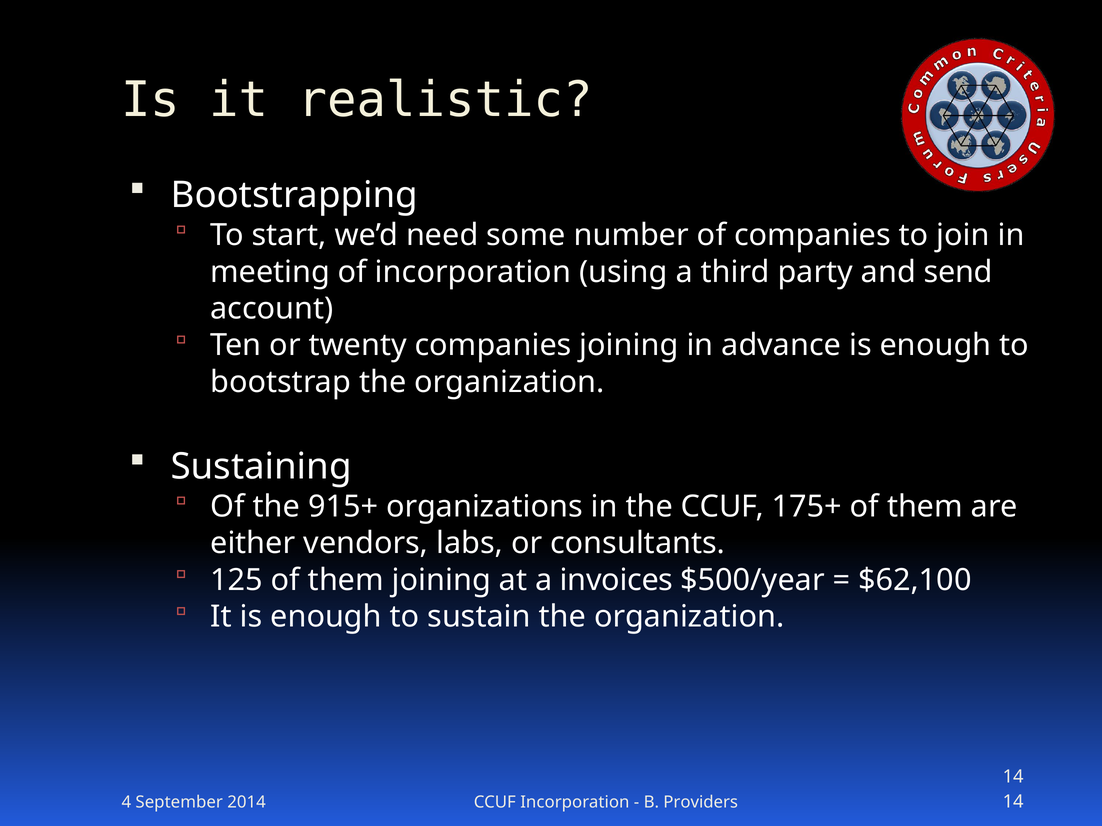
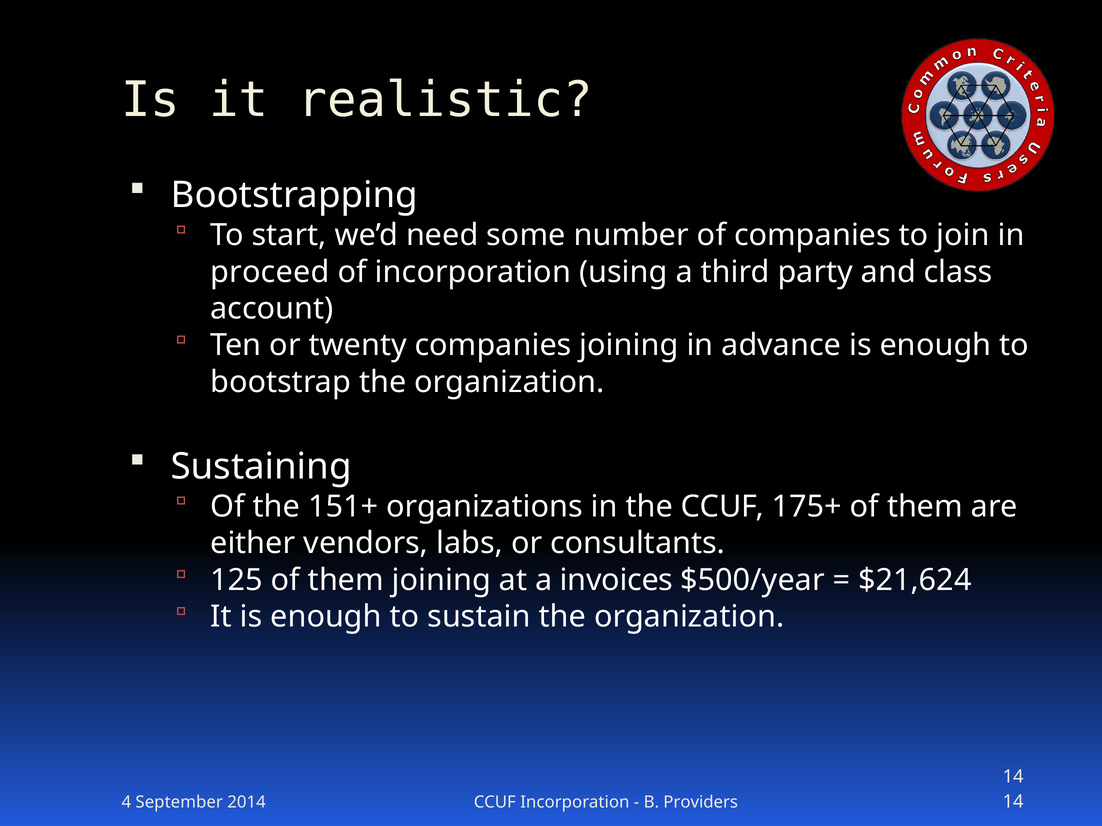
meeting: meeting -> proceed
send: send -> class
915+: 915+ -> 151+
$62,100: $62,100 -> $21,624
